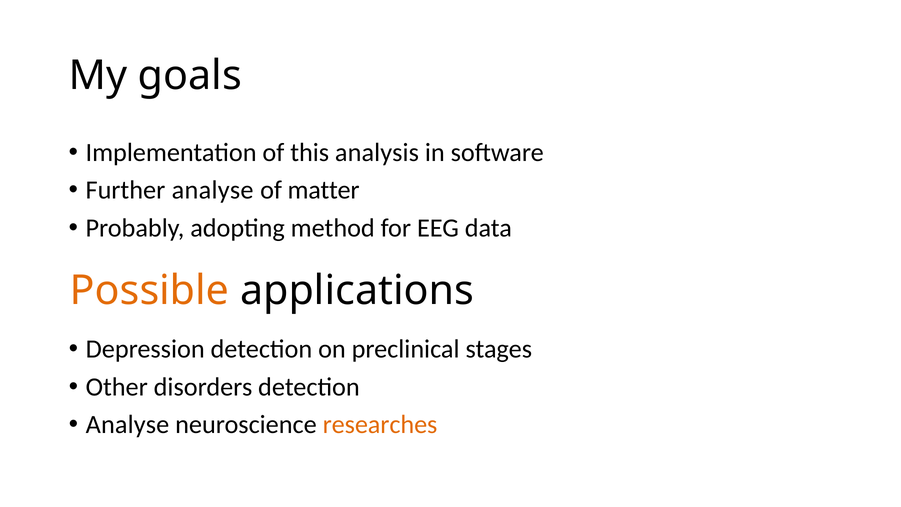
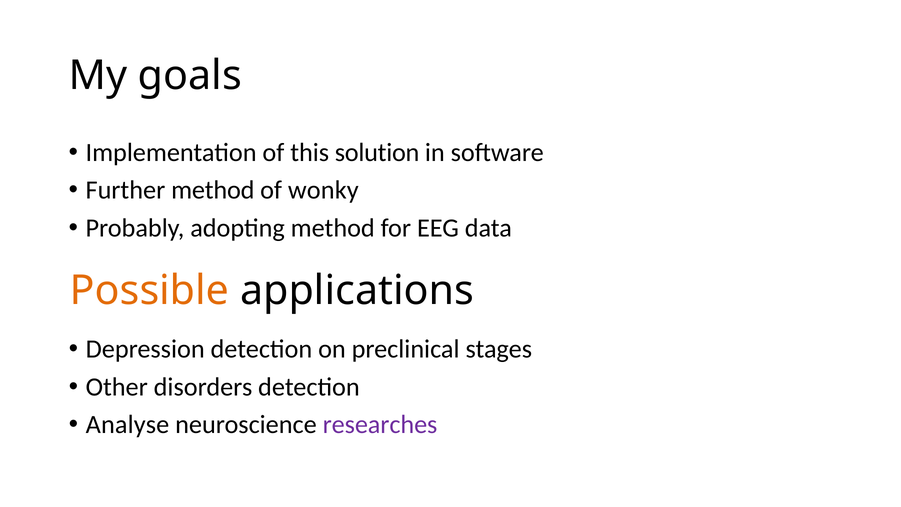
analysis: analysis -> solution
Further analyse: analyse -> method
matter: matter -> wonky
researches colour: orange -> purple
